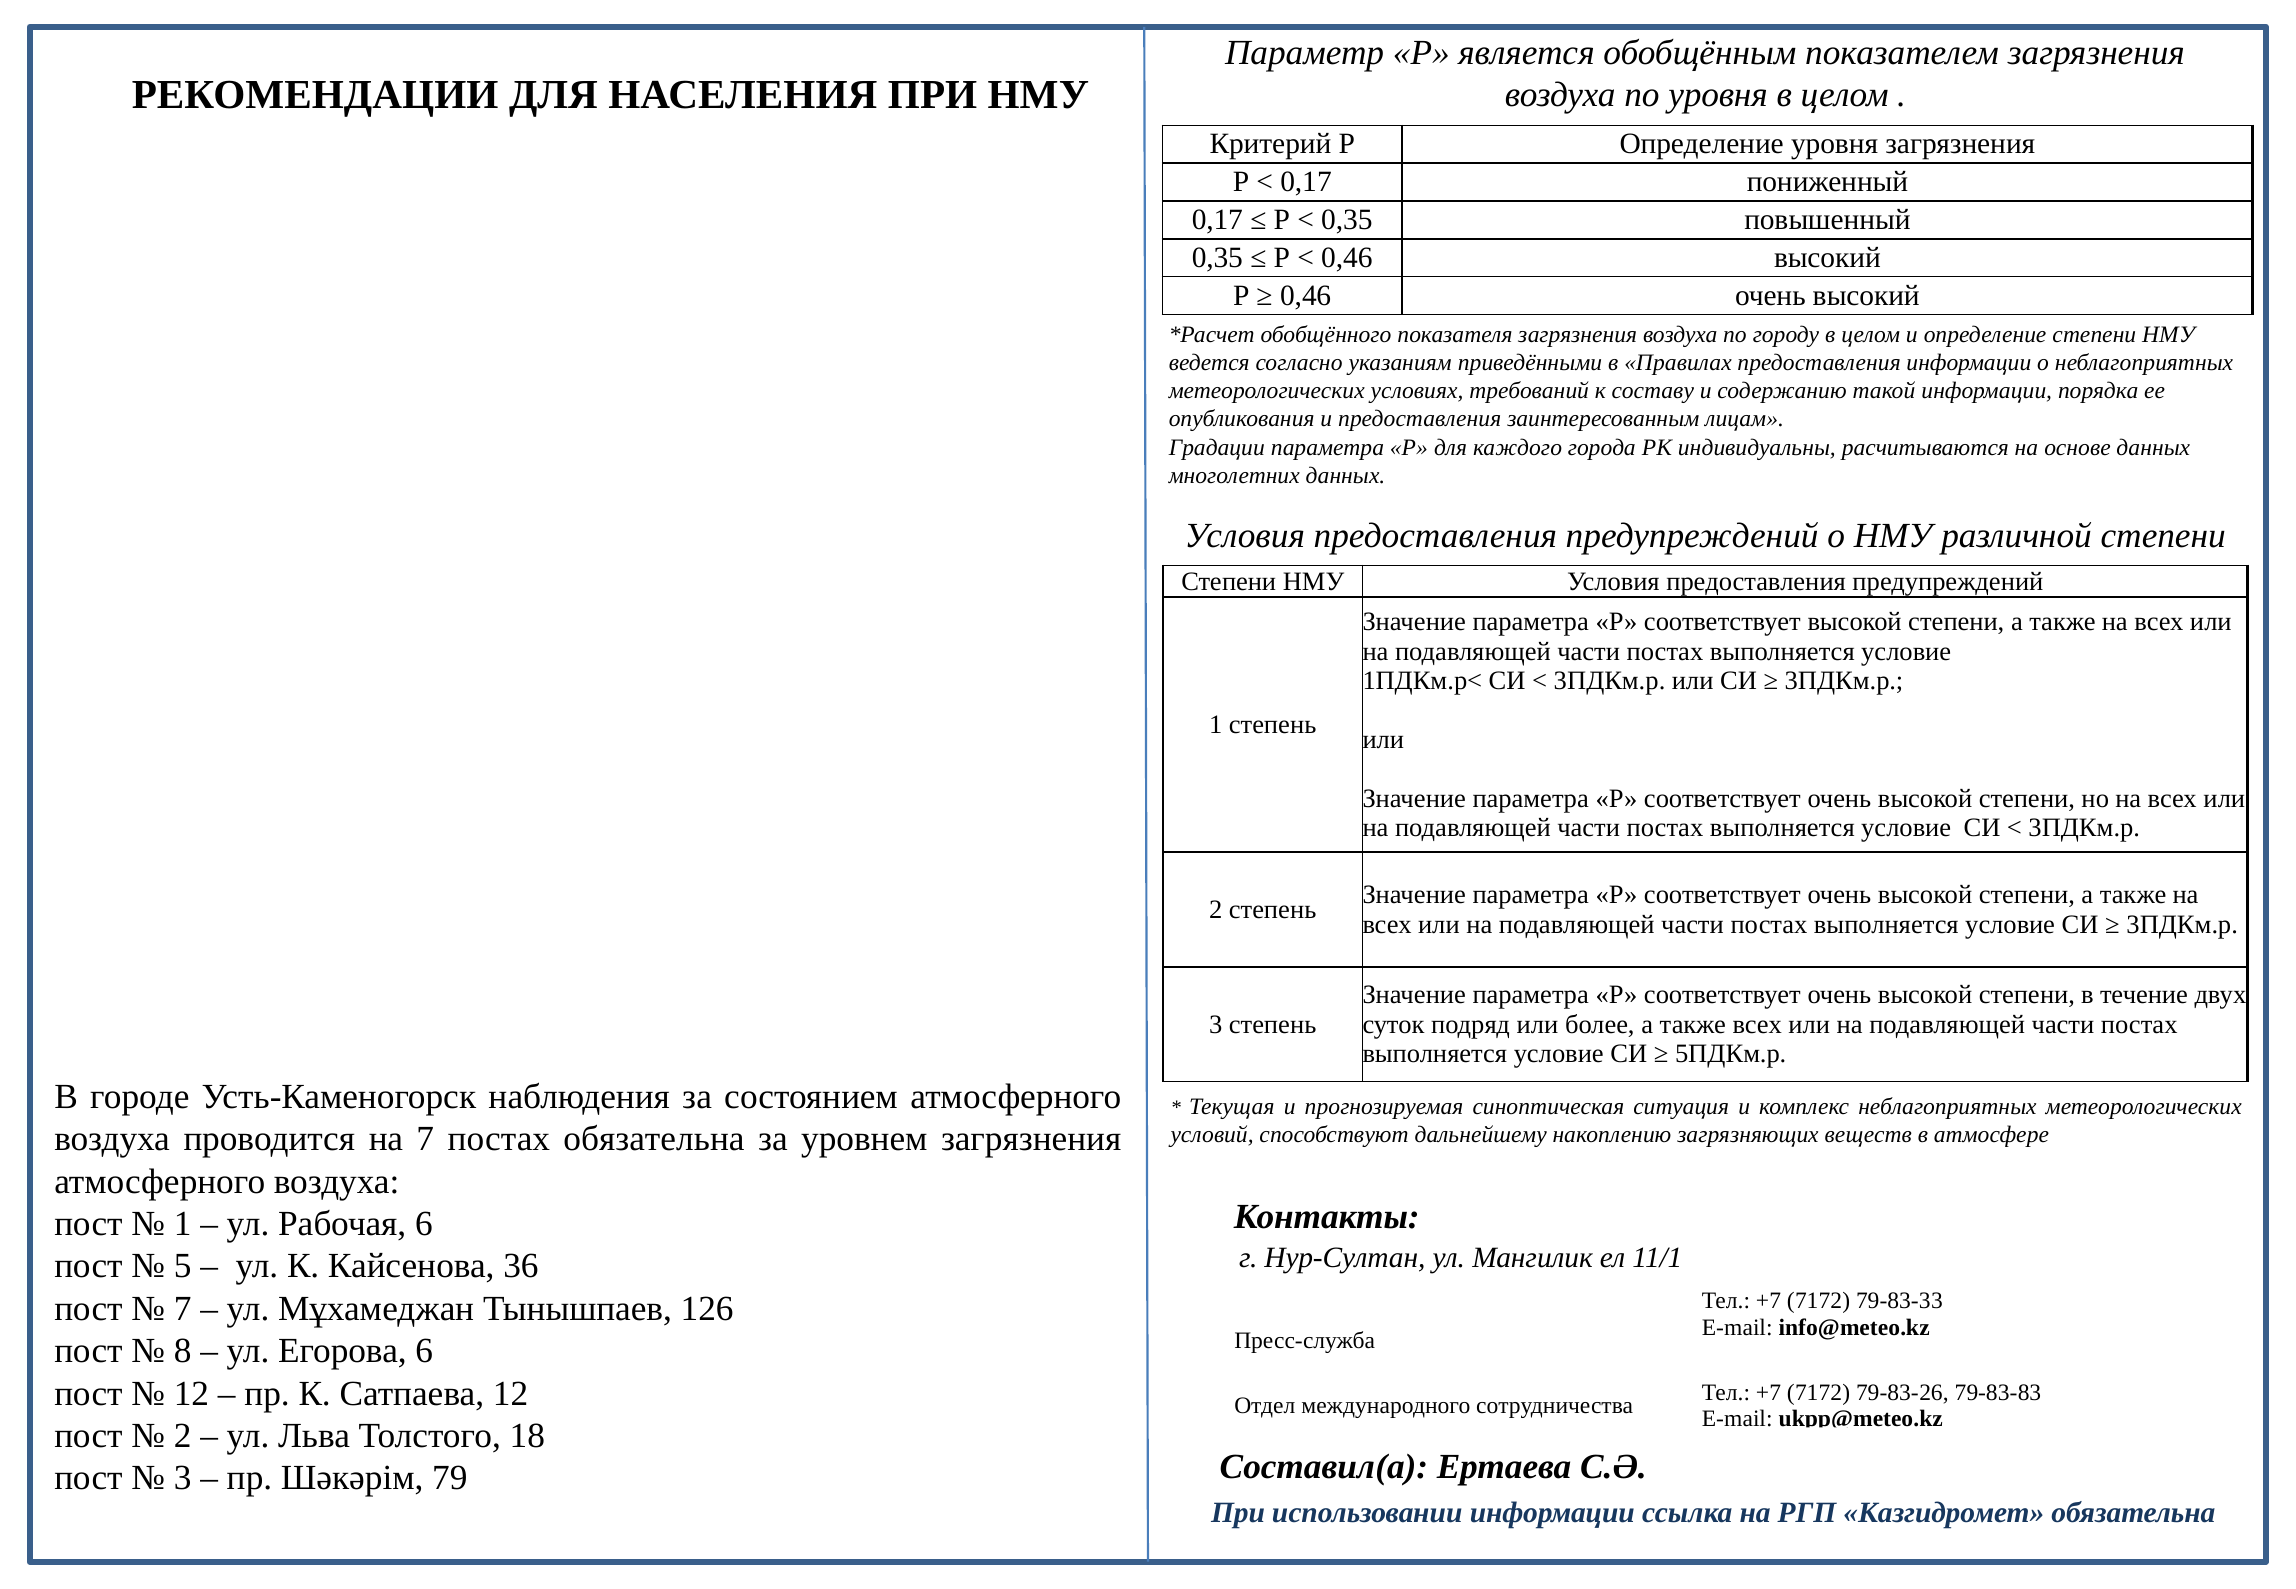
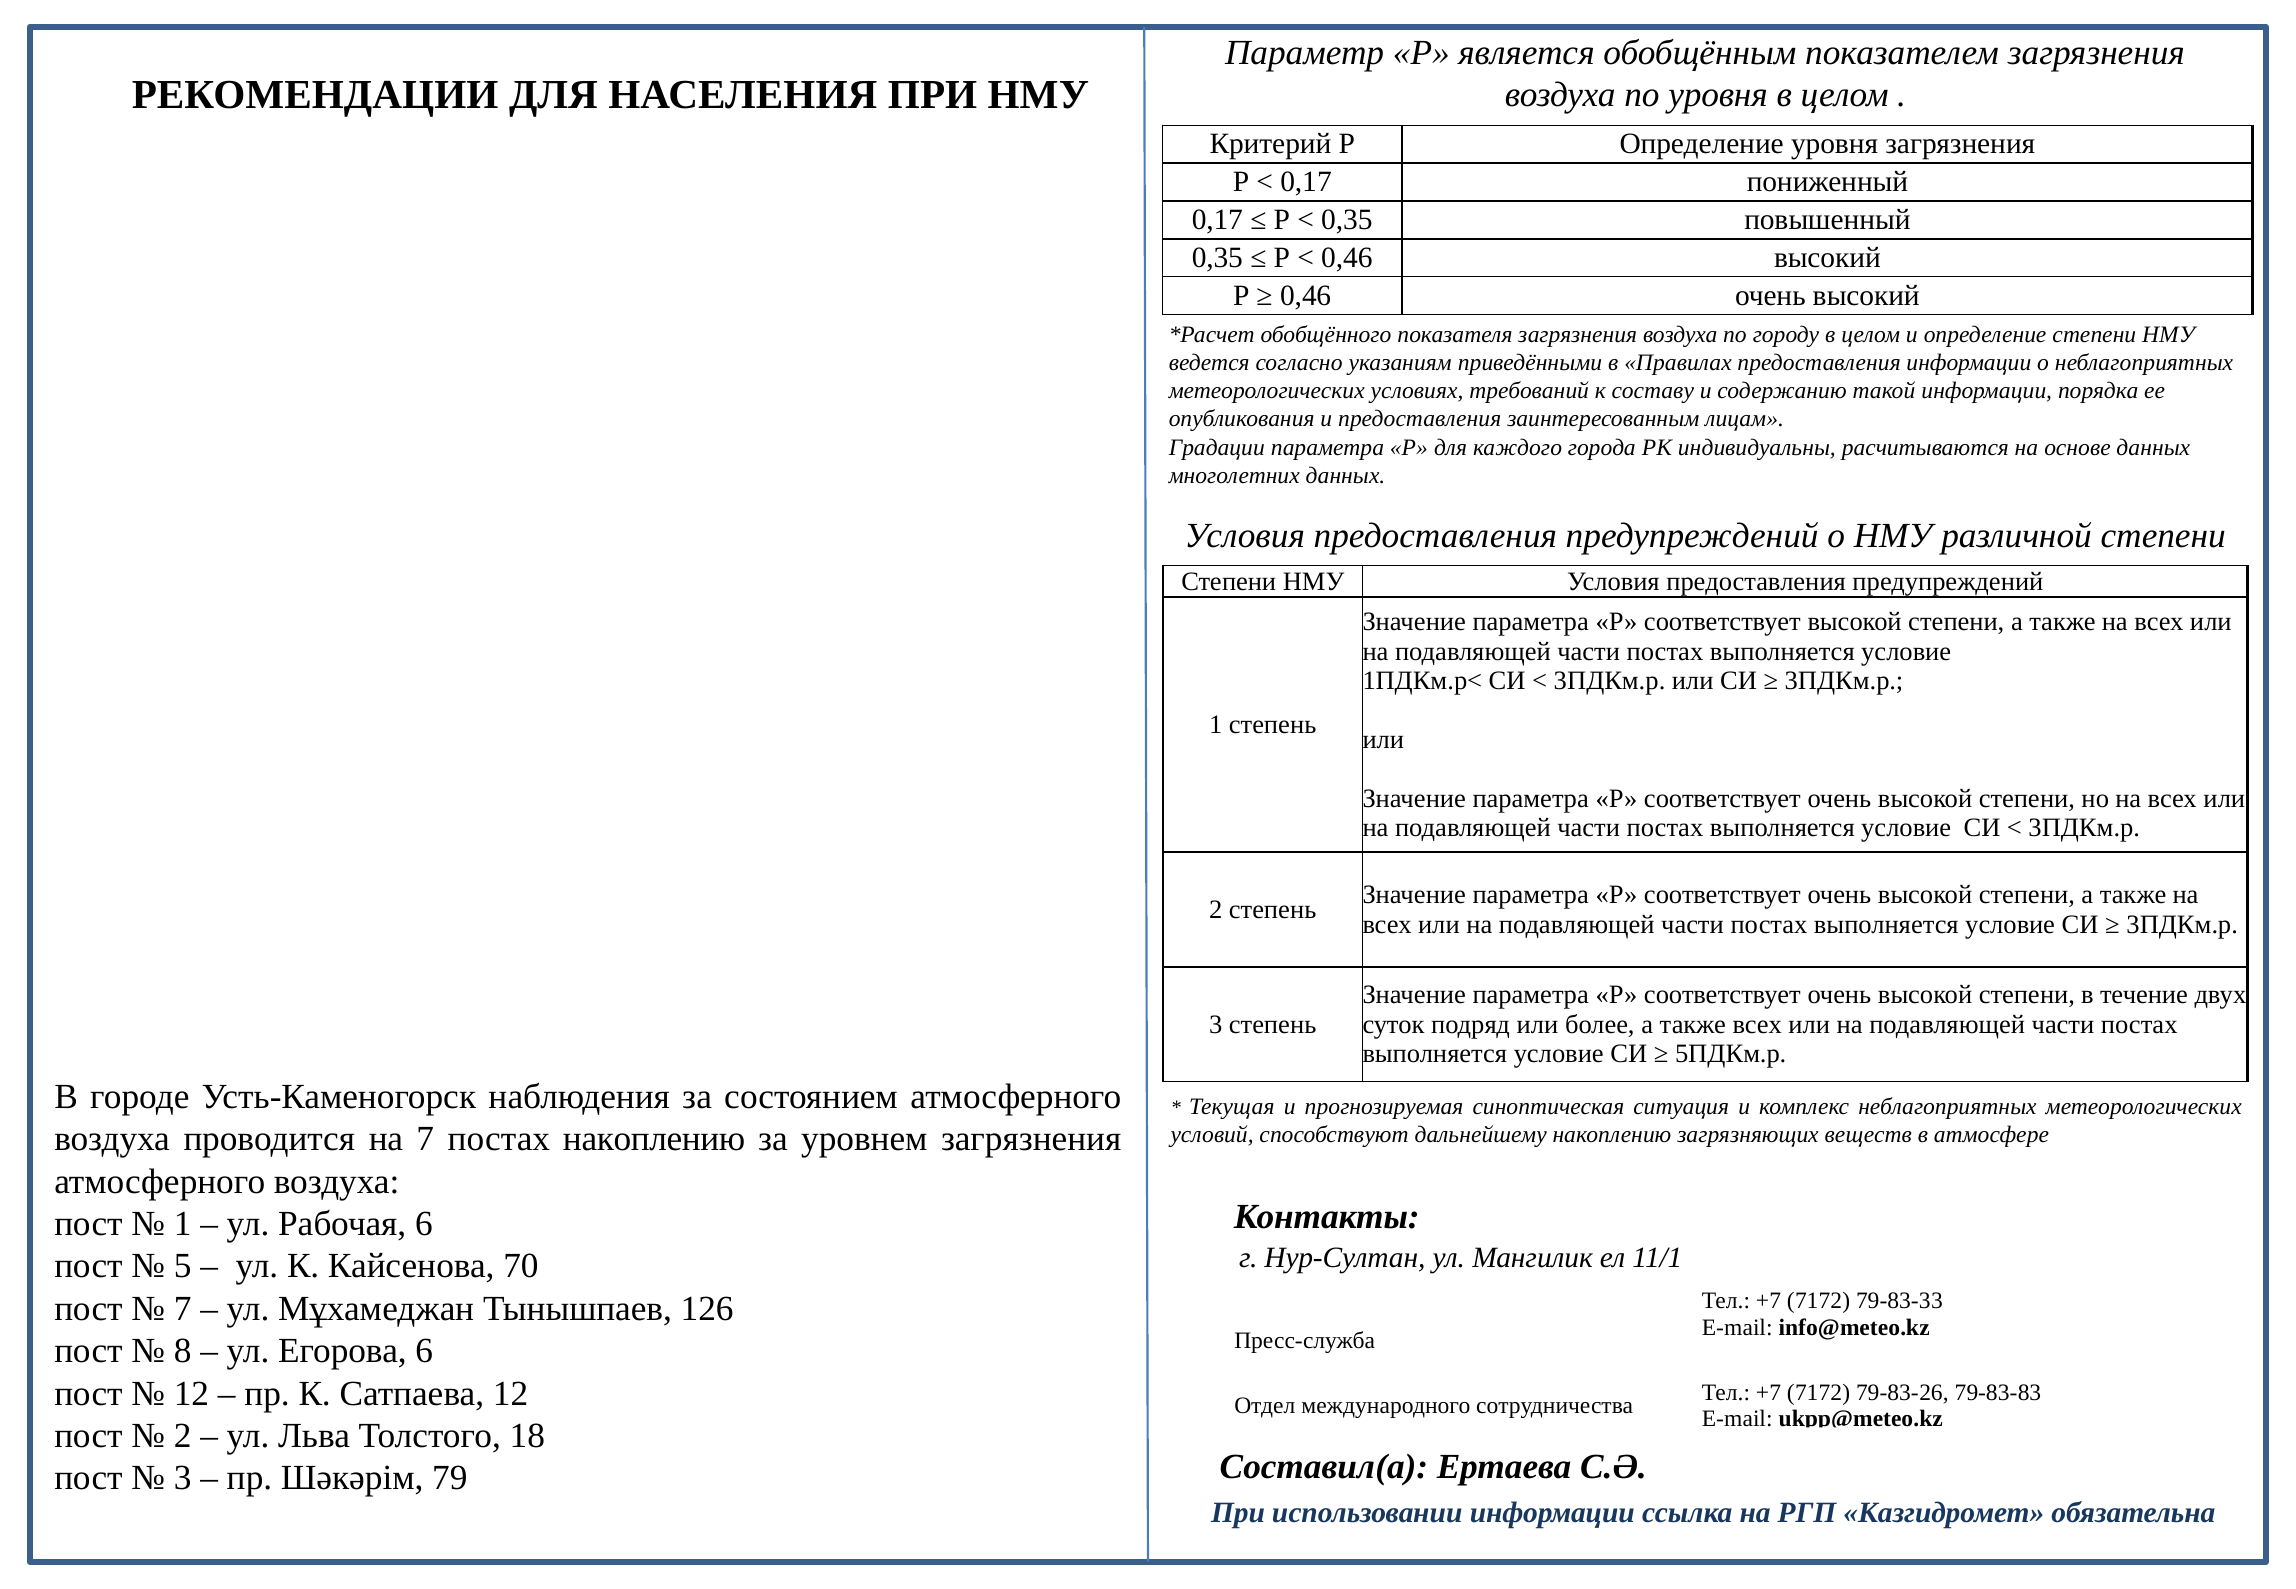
постах обязательна: обязательна -> накоплению
36: 36 -> 70
